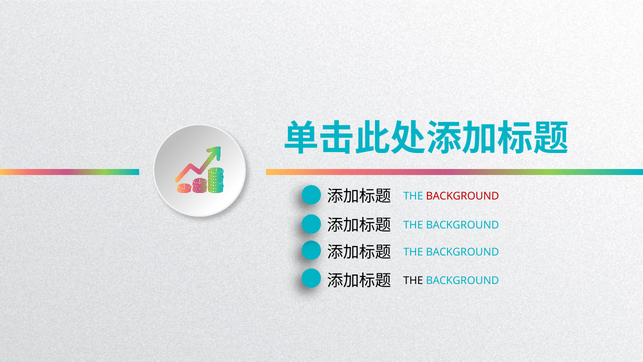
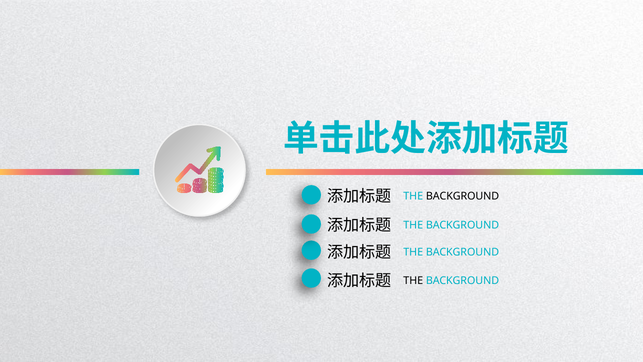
BACKGROUND at (463, 196) colour: red -> black
